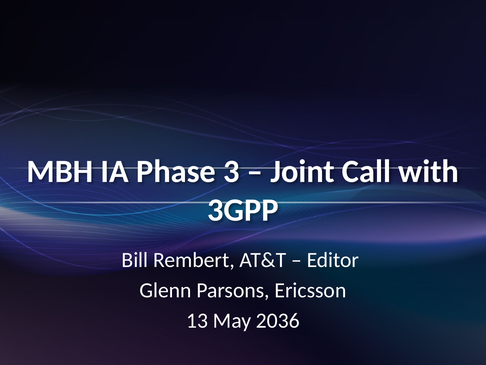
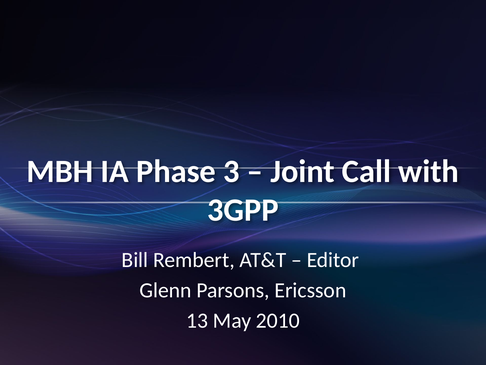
2036: 2036 -> 2010
